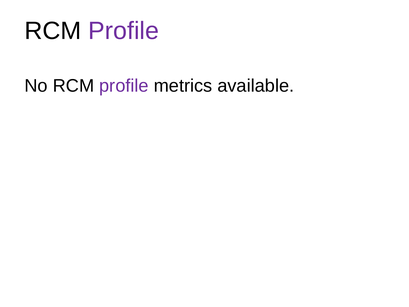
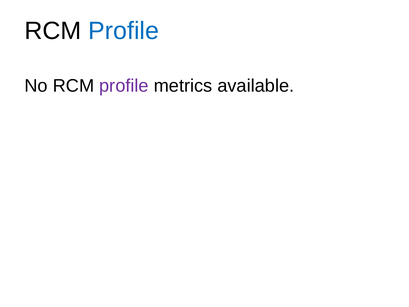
Profile at (124, 31) colour: purple -> blue
